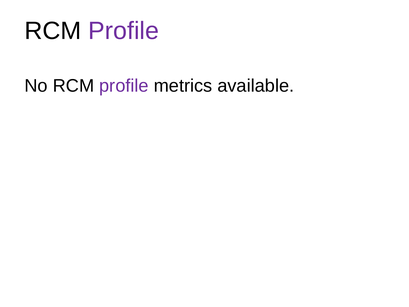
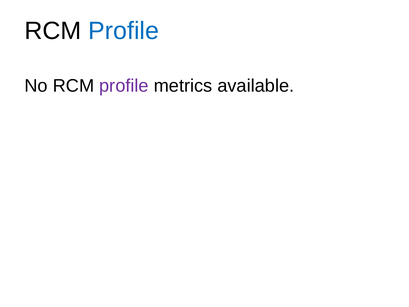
Profile at (124, 31) colour: purple -> blue
